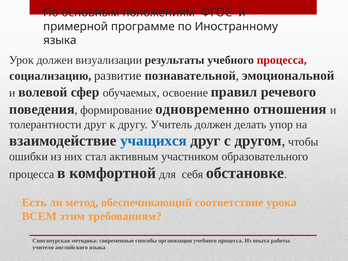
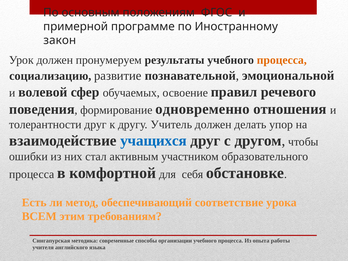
языка at (60, 40): языка -> закон
визуализации: визуализации -> пронумеруем
процесса at (282, 60) colour: red -> orange
